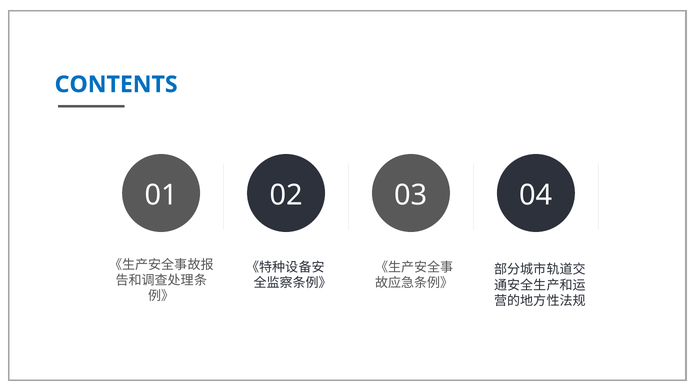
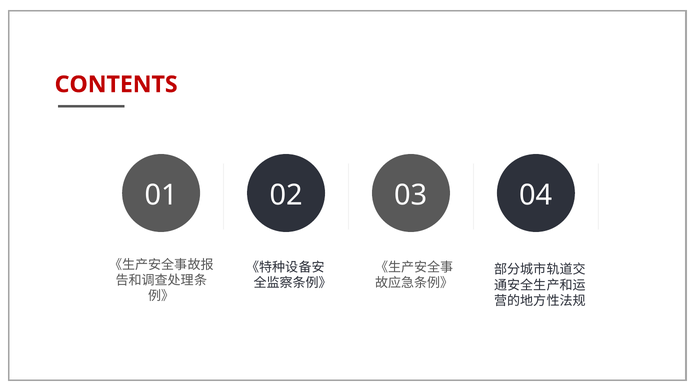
CONTENTS colour: blue -> red
